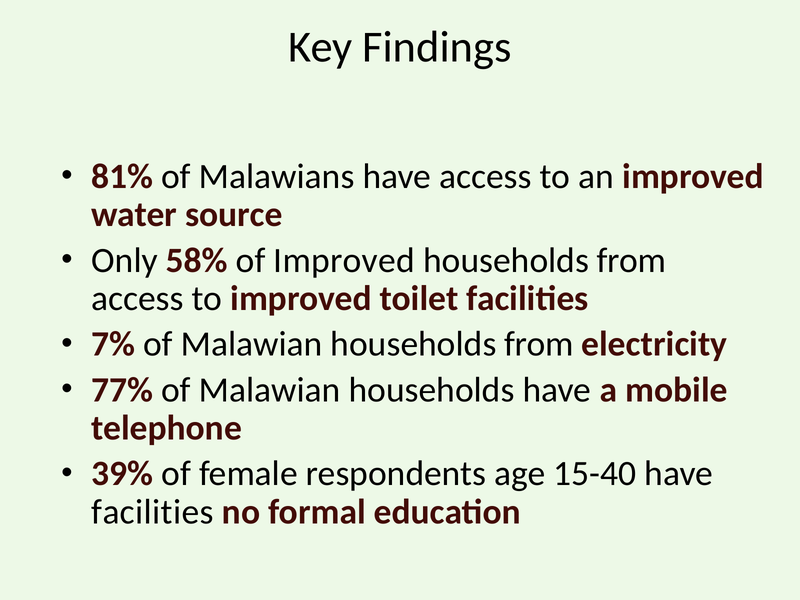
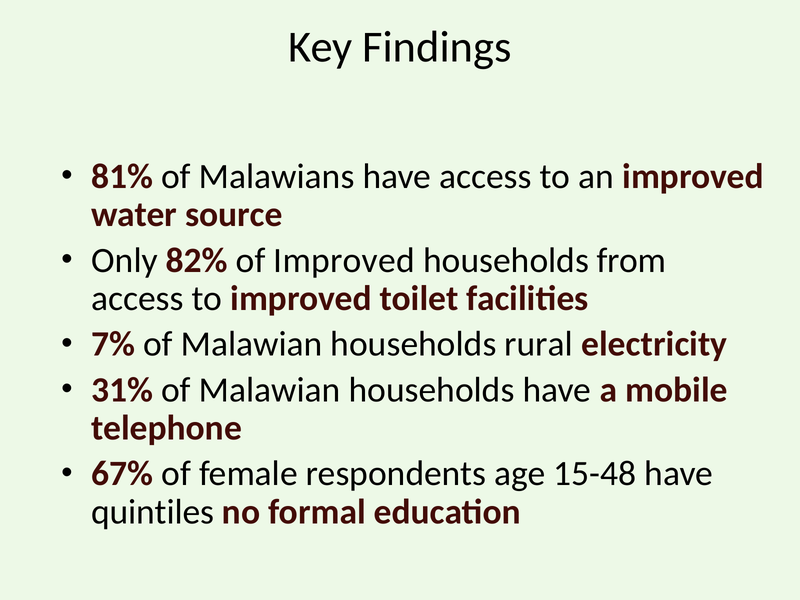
58%: 58% -> 82%
Malawian households from: from -> rural
77%: 77% -> 31%
39%: 39% -> 67%
15-40: 15-40 -> 15-48
facilities at (152, 512): facilities -> quintiles
